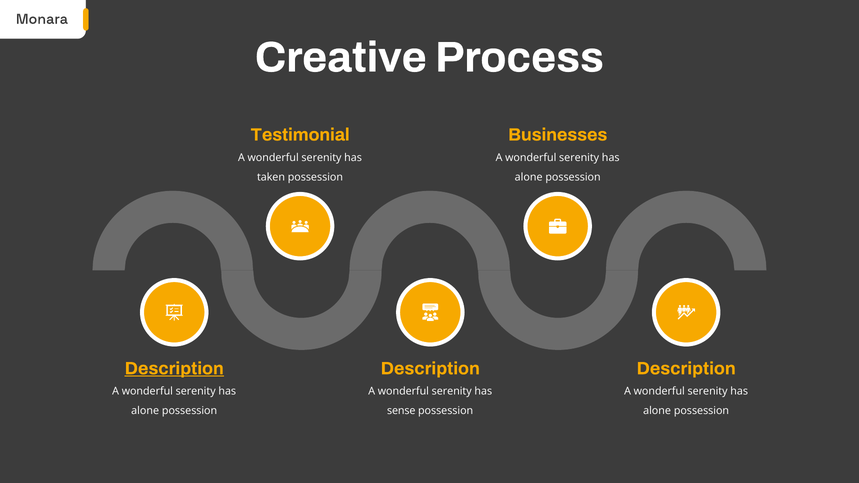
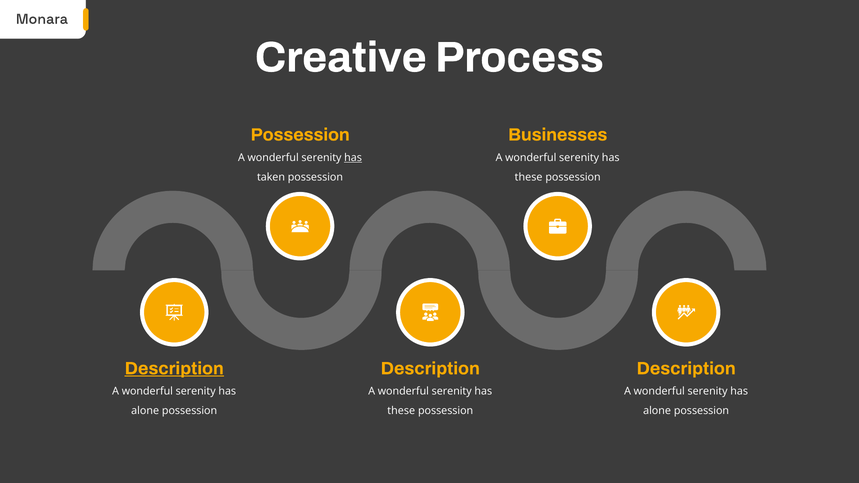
Testimonial at (300, 135): Testimonial -> Possession
has at (353, 158) underline: none -> present
alone at (529, 177): alone -> these
sense at (401, 411): sense -> these
